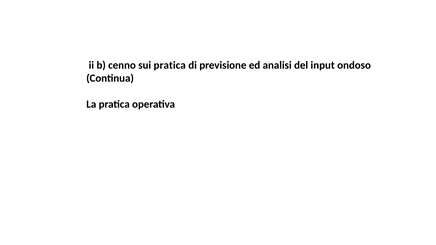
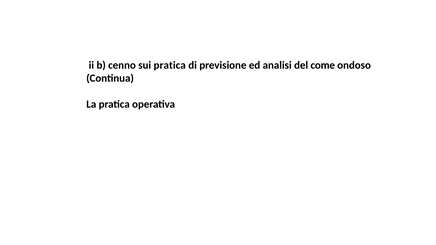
input: input -> come
